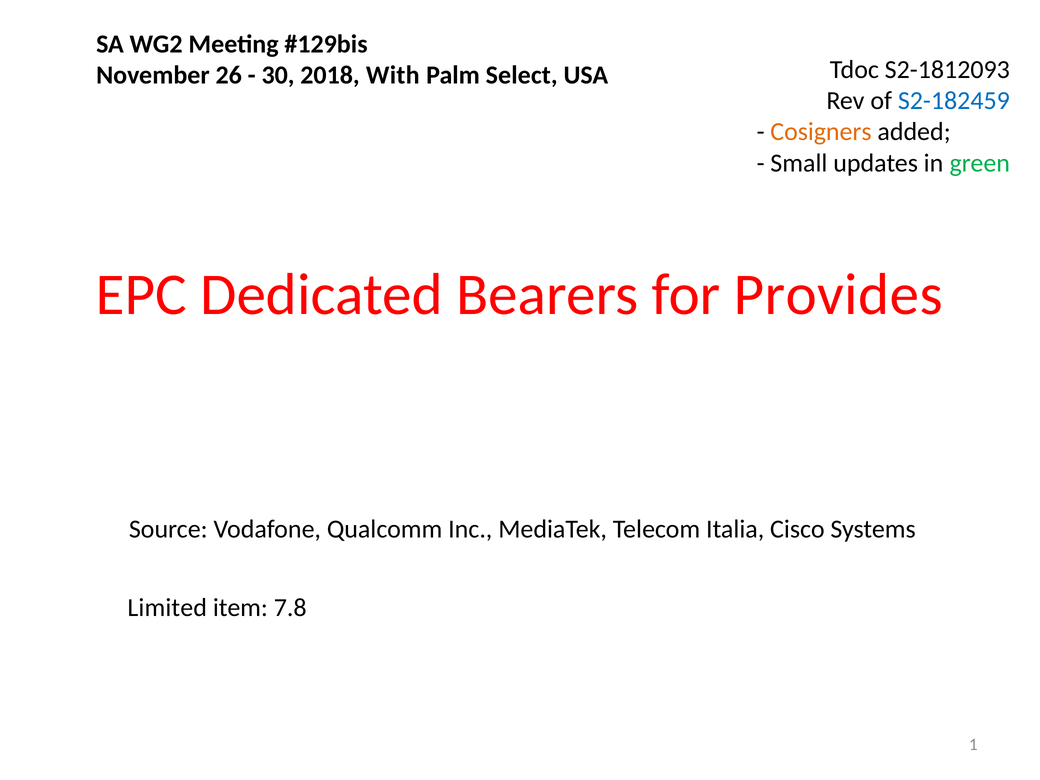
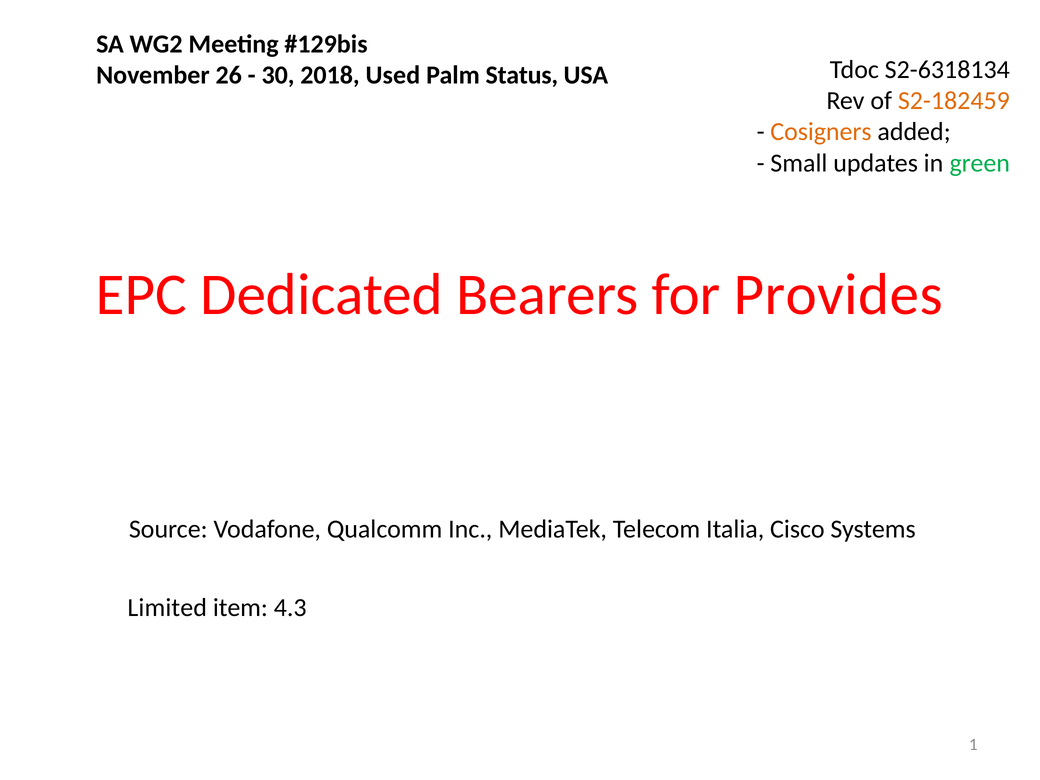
S2-1812093: S2-1812093 -> S2-6318134
With: With -> Used
Select: Select -> Status
S2-182459 colour: blue -> orange
7.8: 7.8 -> 4.3
